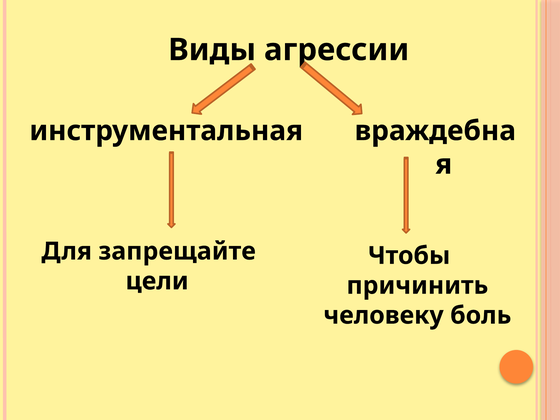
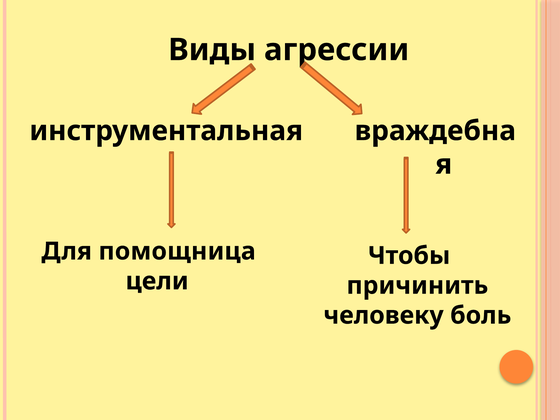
запрещайте: запрещайте -> помощница
